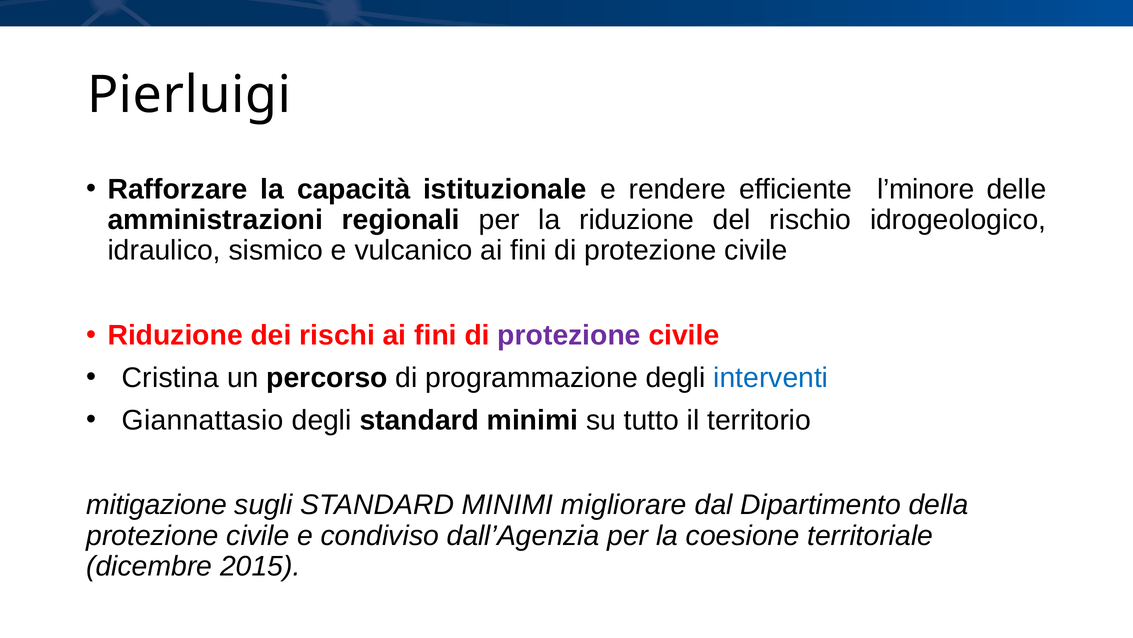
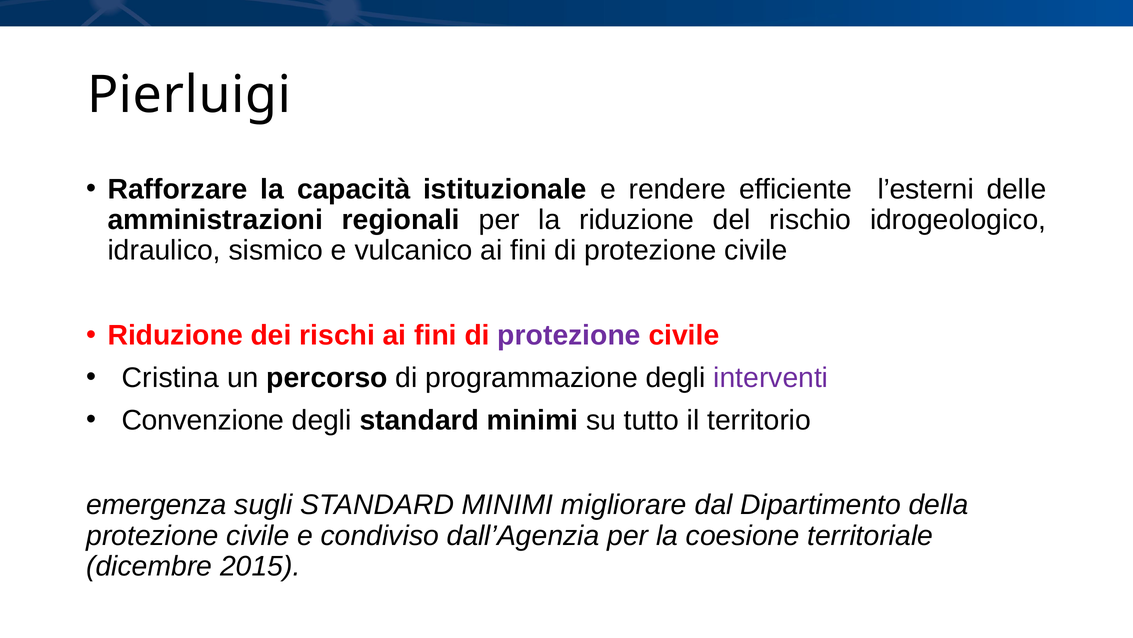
l’minore: l’minore -> l’esterni
interventi colour: blue -> purple
Giannattasio: Giannattasio -> Convenzione
mitigazione: mitigazione -> emergenza
